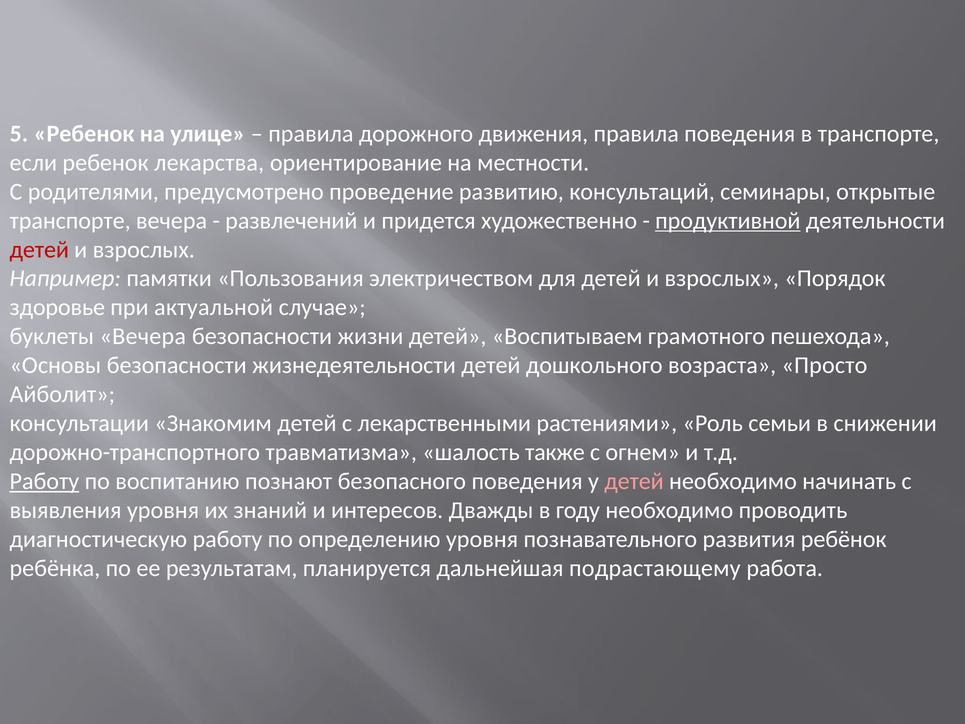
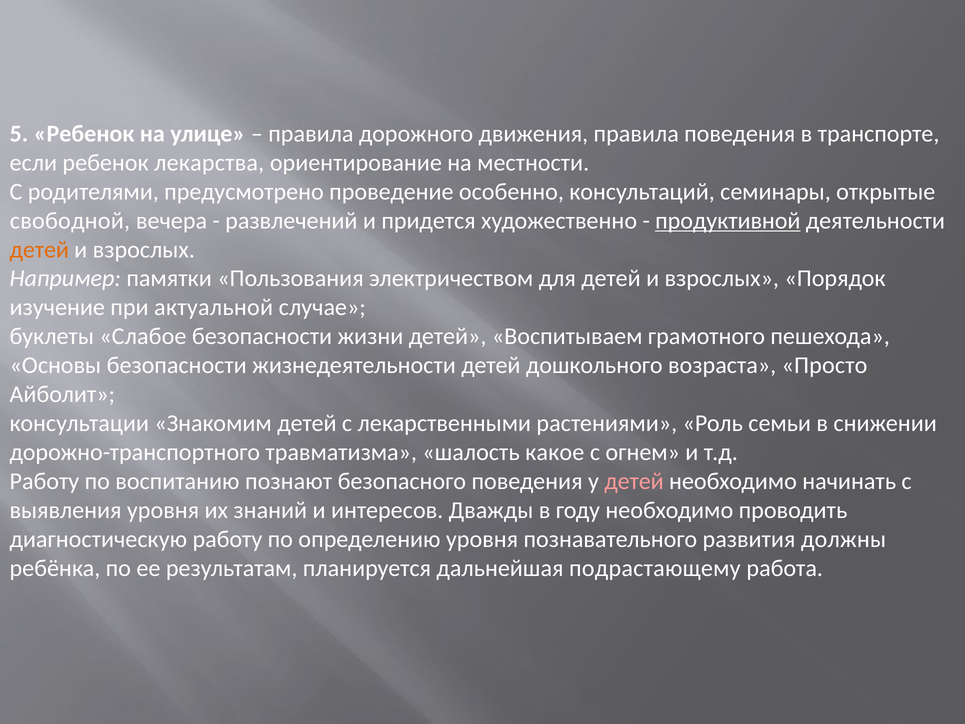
развитию: развитию -> особенно
транспорте at (70, 221): транспорте -> свободной
детей at (39, 249) colour: red -> orange
здоровье: здоровье -> изучение
буклеты Вечера: Вечера -> Слабое
также: также -> какое
Работу at (44, 481) underline: present -> none
ребёнок: ребёнок -> должны
